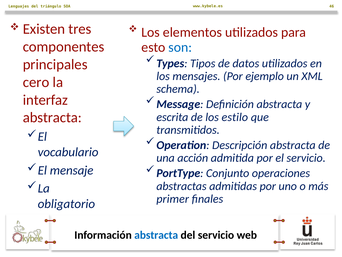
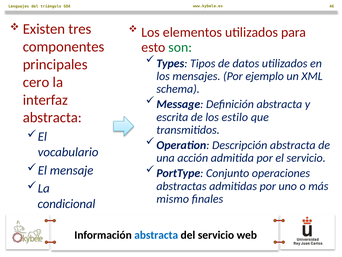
son colour: blue -> green
primer: primer -> mismo
obligatorio: obligatorio -> condicional
